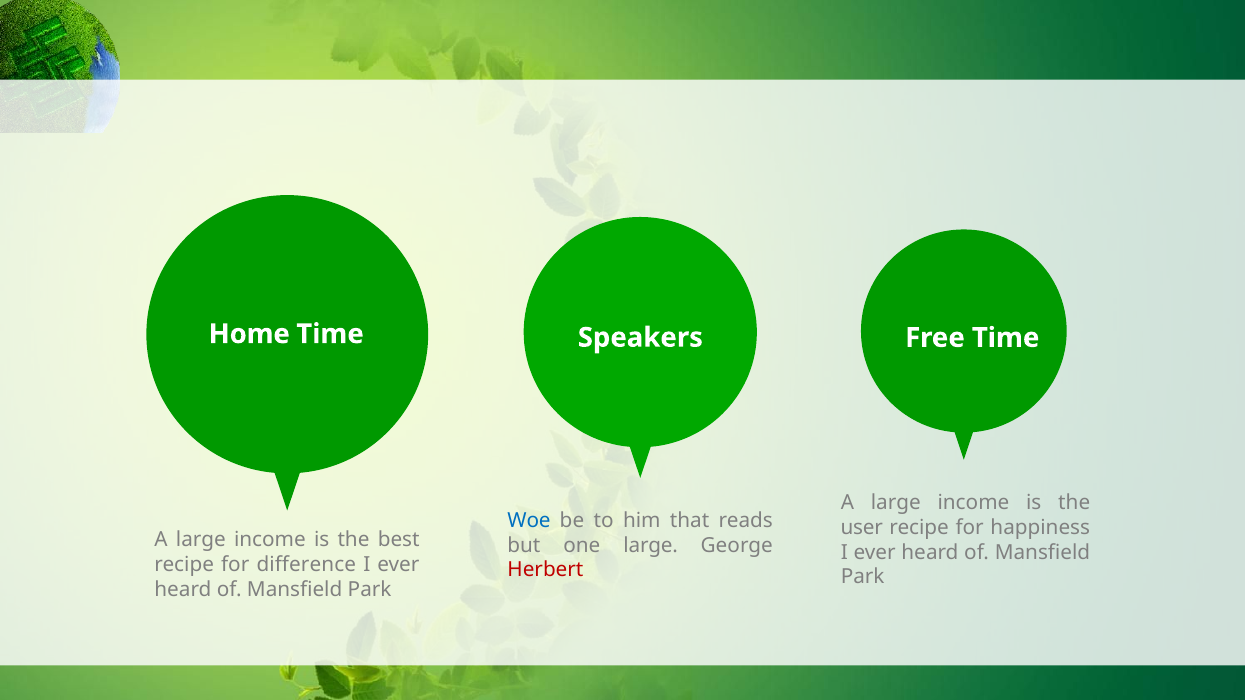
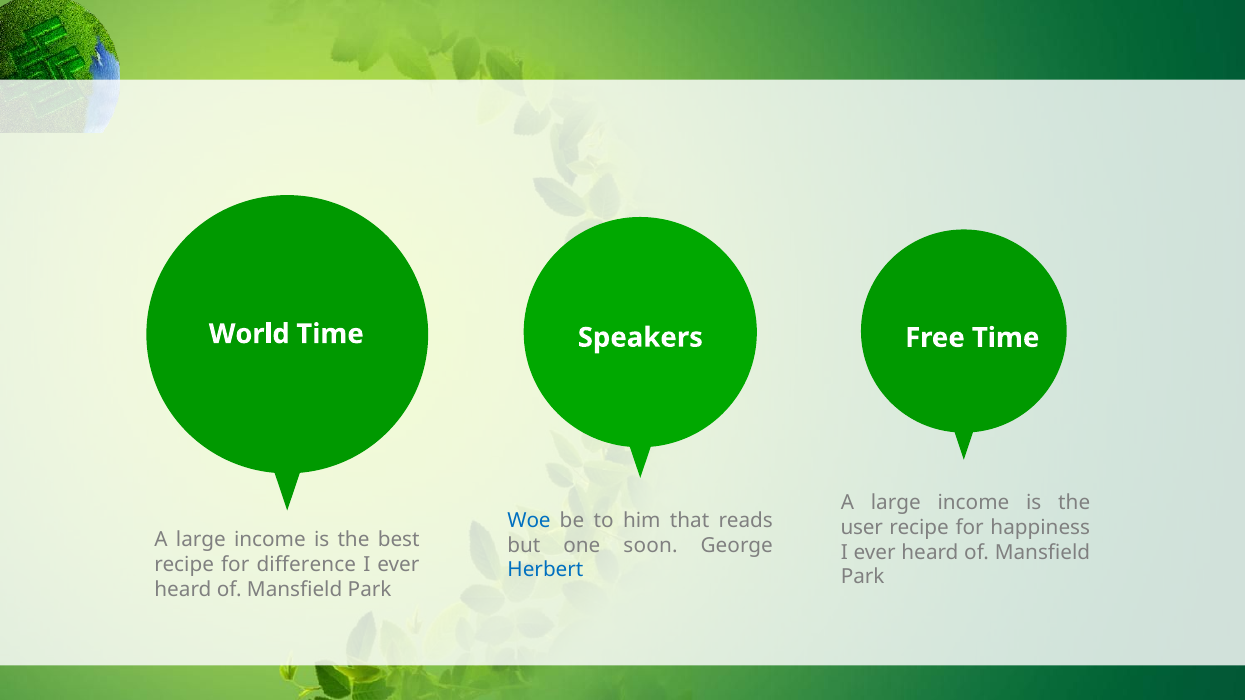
Home: Home -> World
one large: large -> soon
Herbert colour: red -> blue
